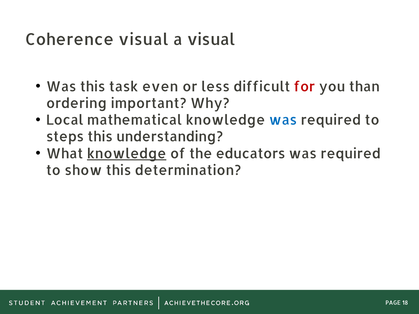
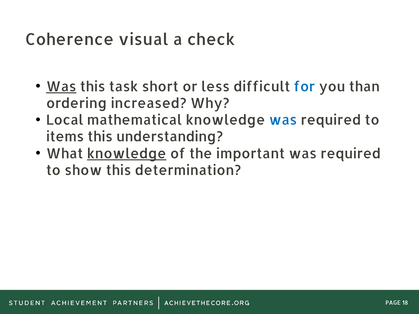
a visual: visual -> check
Was at (61, 87) underline: none -> present
even: even -> short
for colour: red -> blue
important: important -> increased
steps: steps -> items
educators: educators -> important
